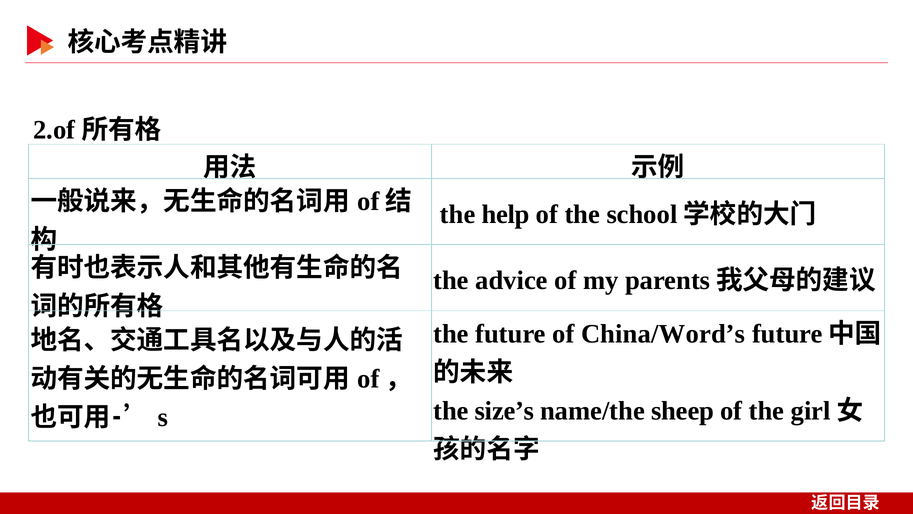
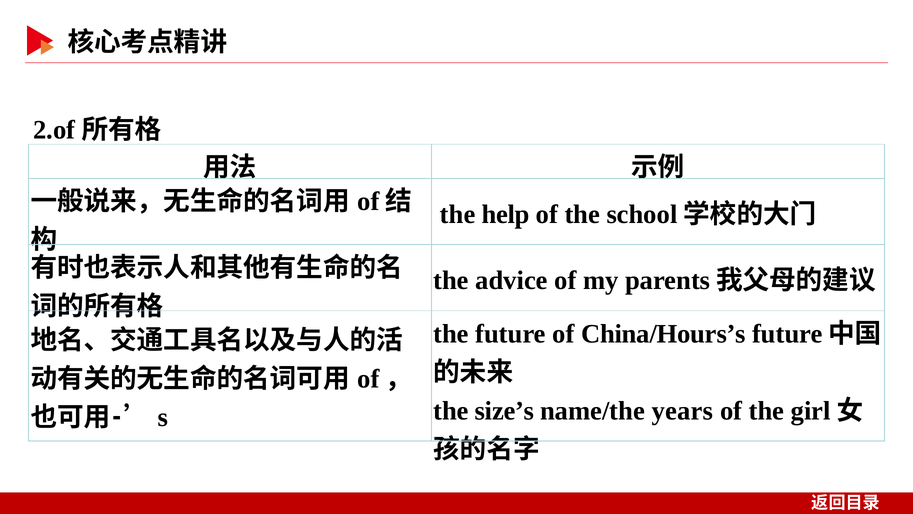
China/Word’s: China/Word’s -> China/Hours’s
sheep: sheep -> years
